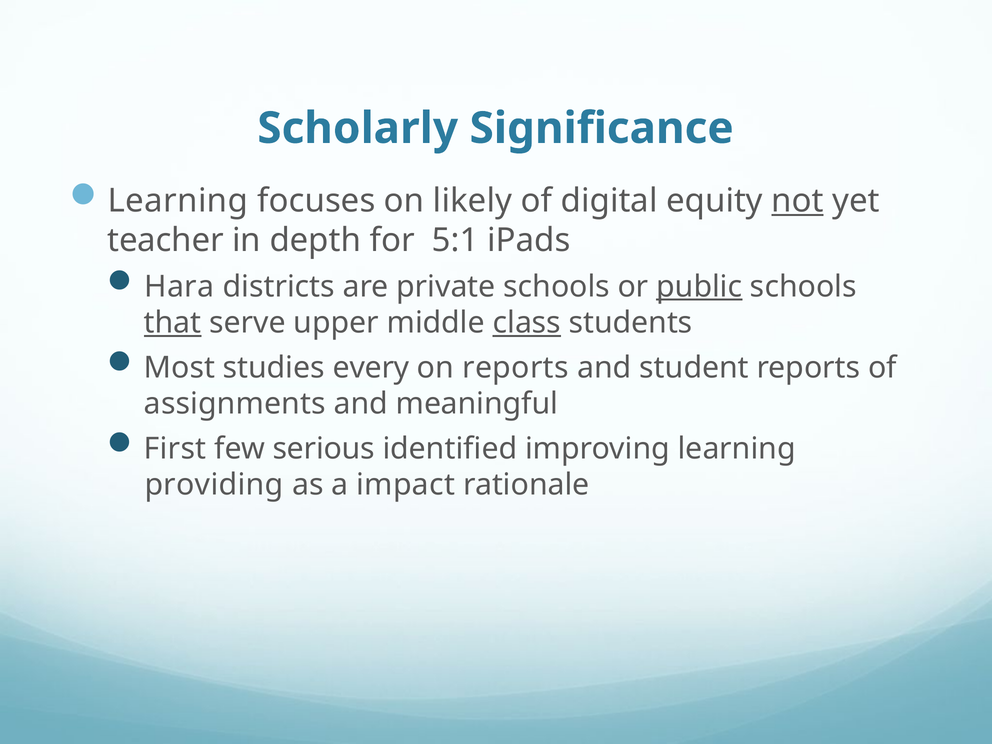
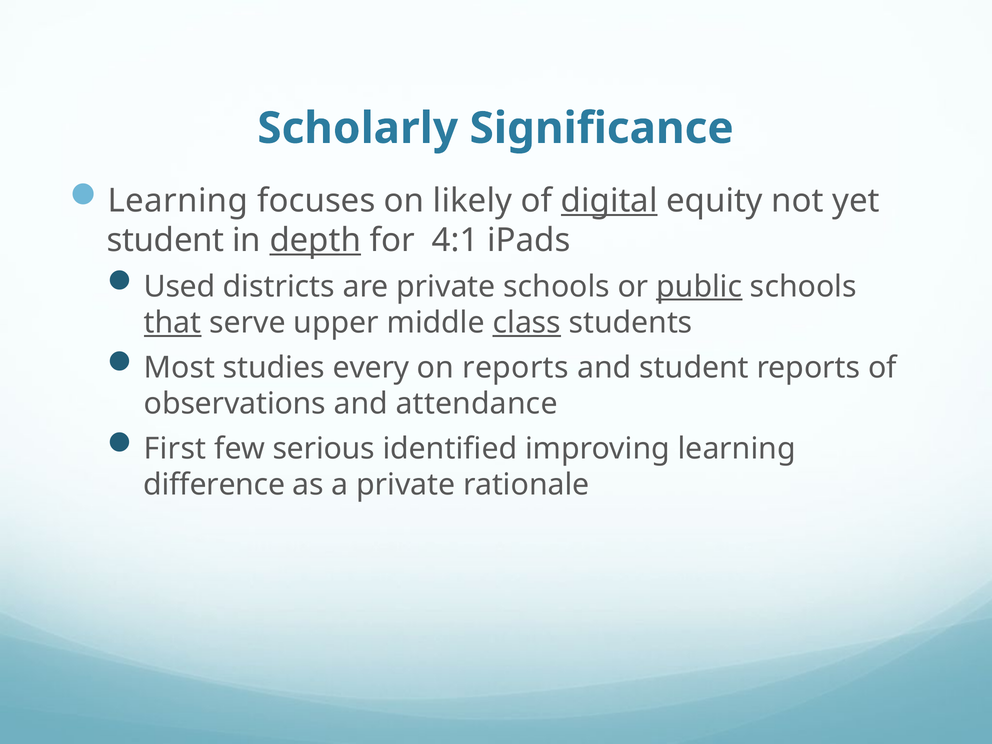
digital underline: none -> present
not underline: present -> none
teacher at (166, 240): teacher -> student
depth underline: none -> present
5:1: 5:1 -> 4:1
Hara: Hara -> Used
assignments: assignments -> observations
meaningful: meaningful -> attendance
providing: providing -> difference
a impact: impact -> private
